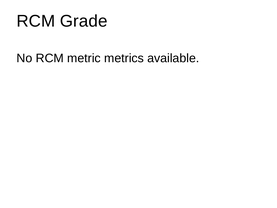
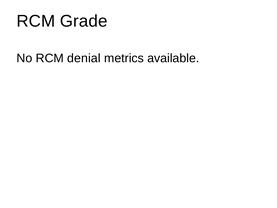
metric: metric -> denial
